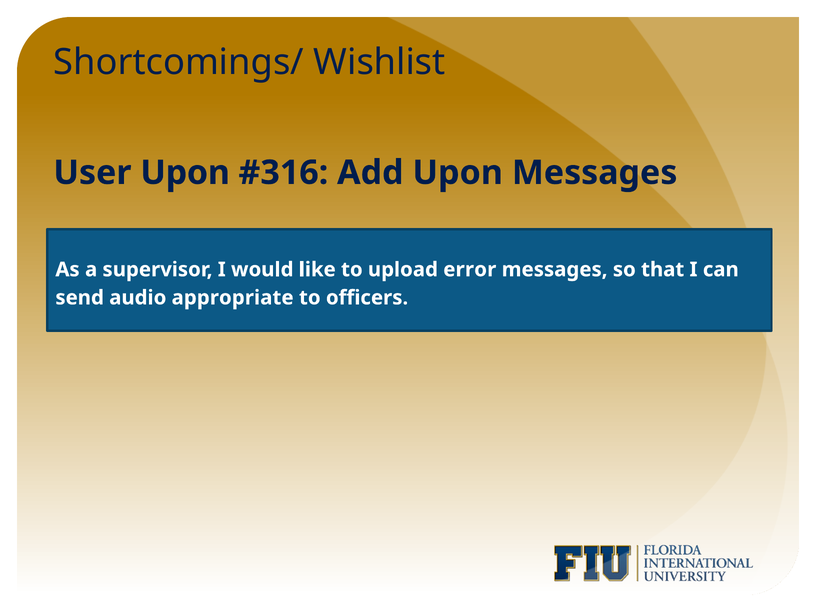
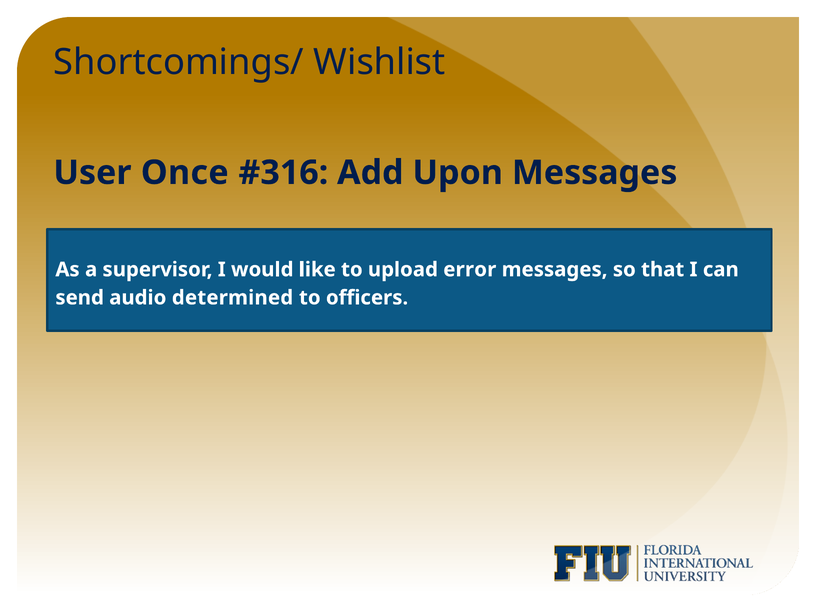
User Upon: Upon -> Once
appropriate: appropriate -> determined
